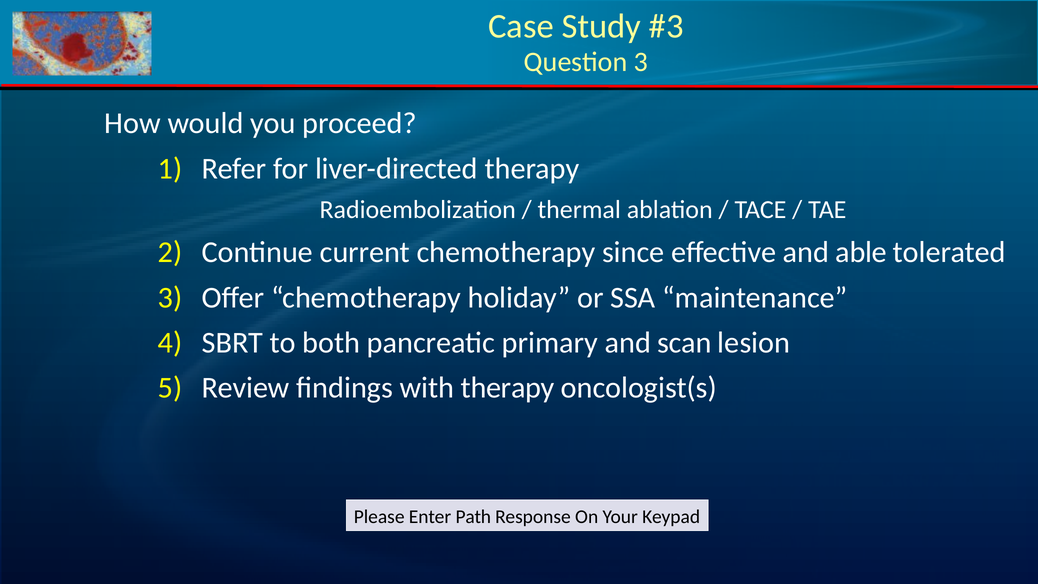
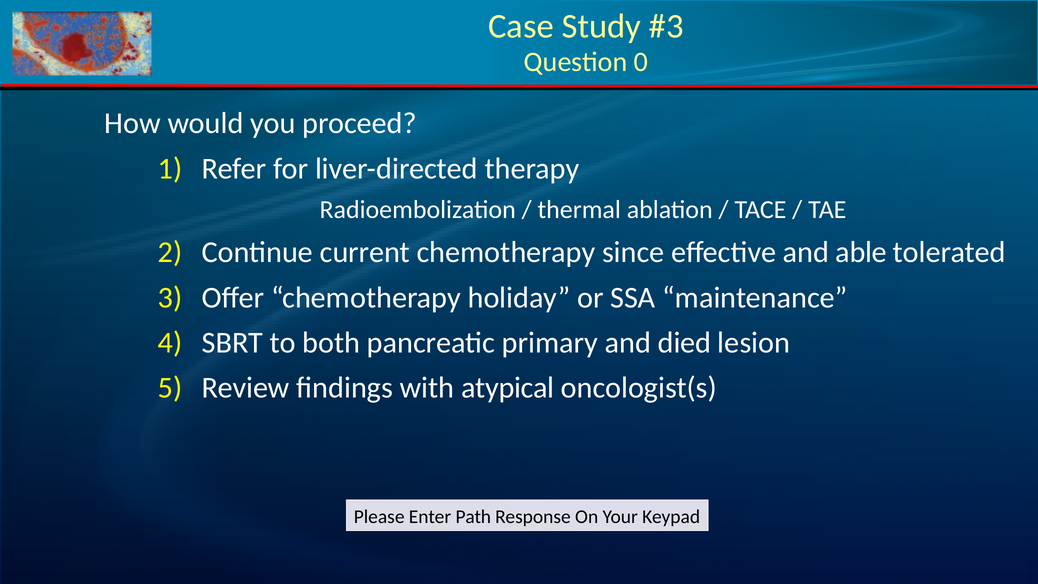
Question 3: 3 -> 0
scan: scan -> died
with therapy: therapy -> atypical
